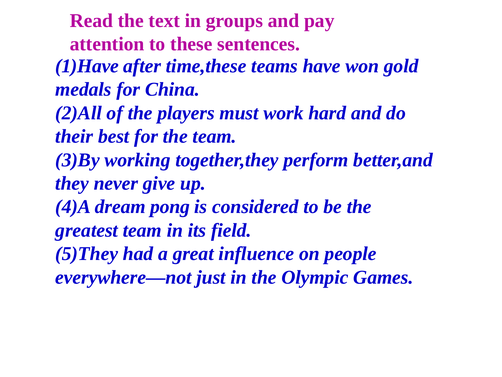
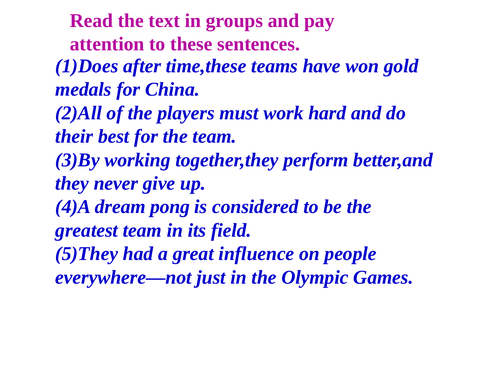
1)Have: 1)Have -> 1)Does
